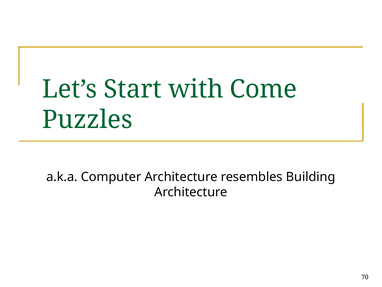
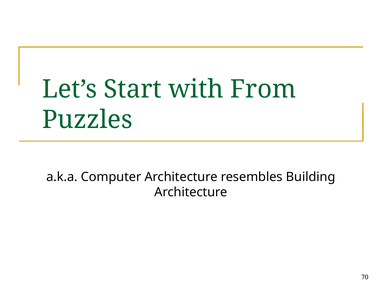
Come: Come -> From
